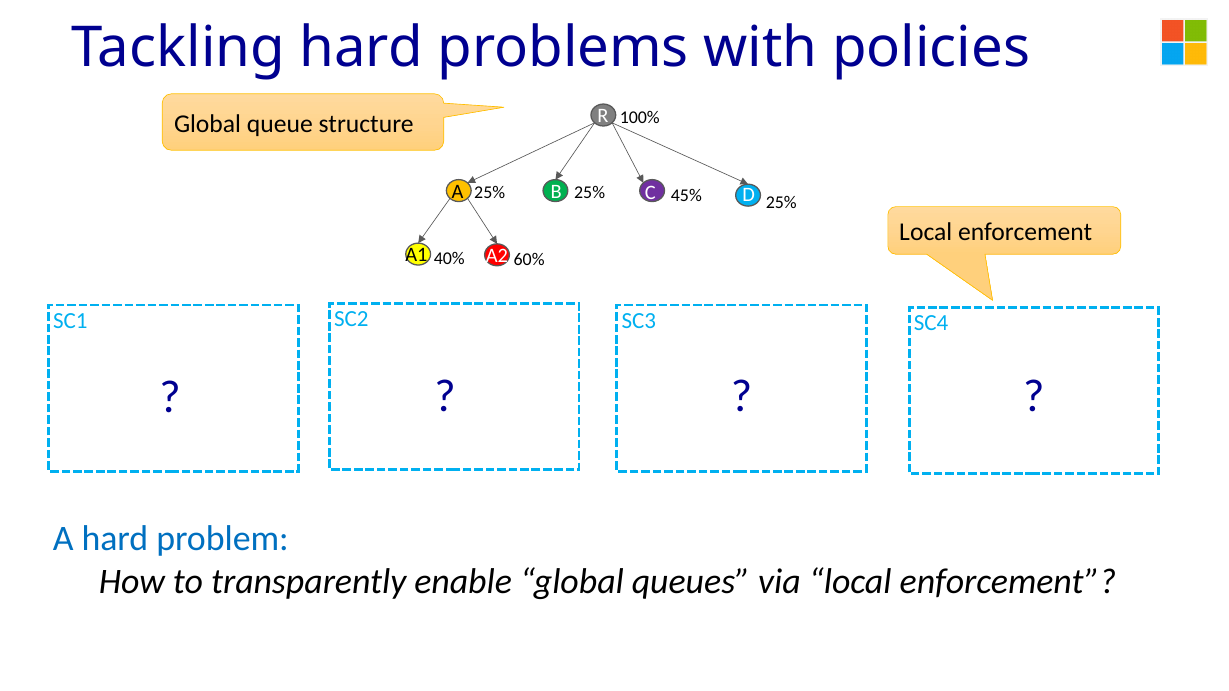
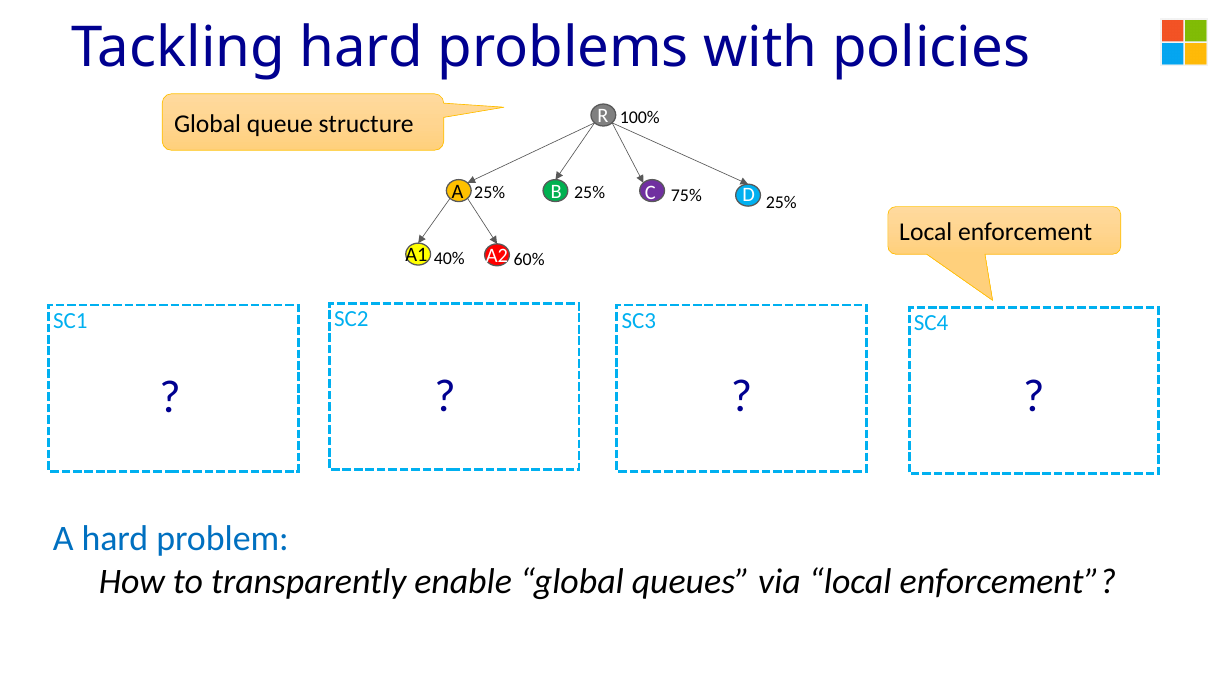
45%: 45% -> 75%
